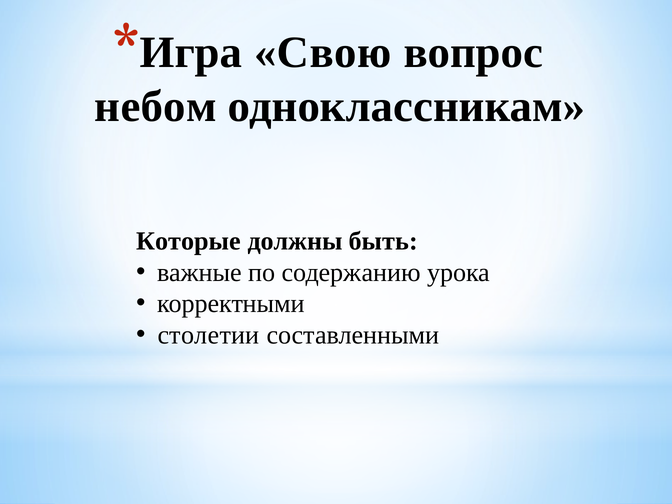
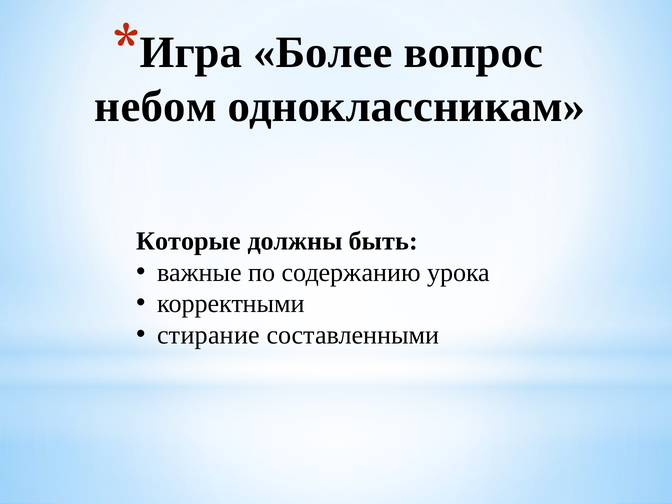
Свою: Свою -> Более
столетии: столетии -> стирание
